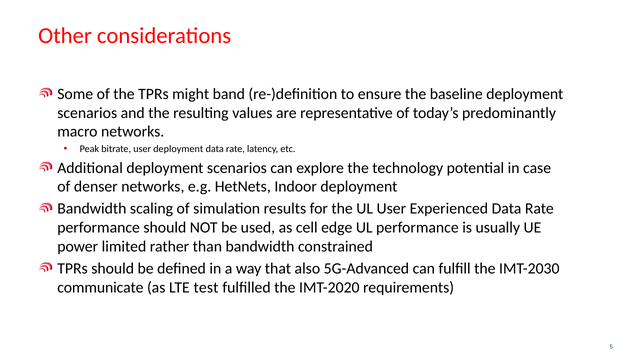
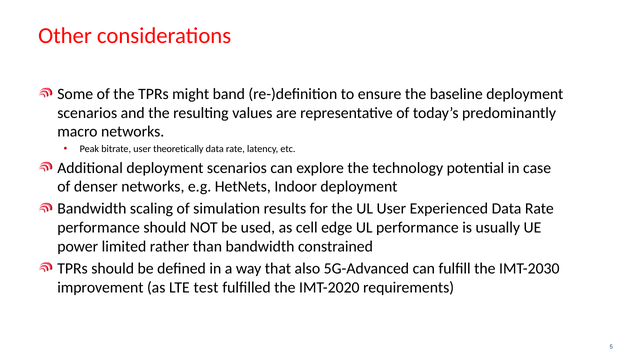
user deployment: deployment -> theoretically
communicate: communicate -> improvement
